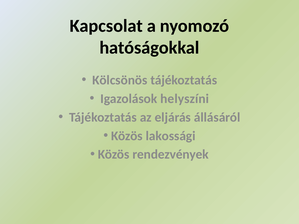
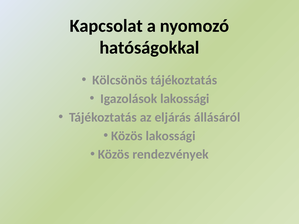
Igazolások helyszíni: helyszíni -> lakossági
